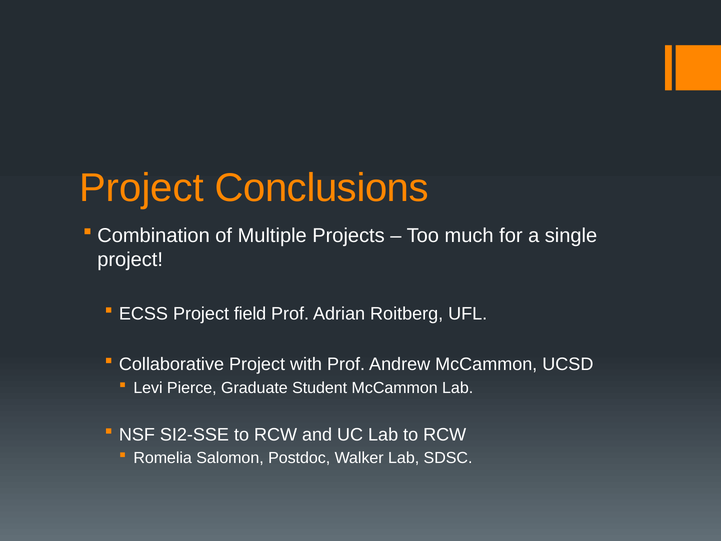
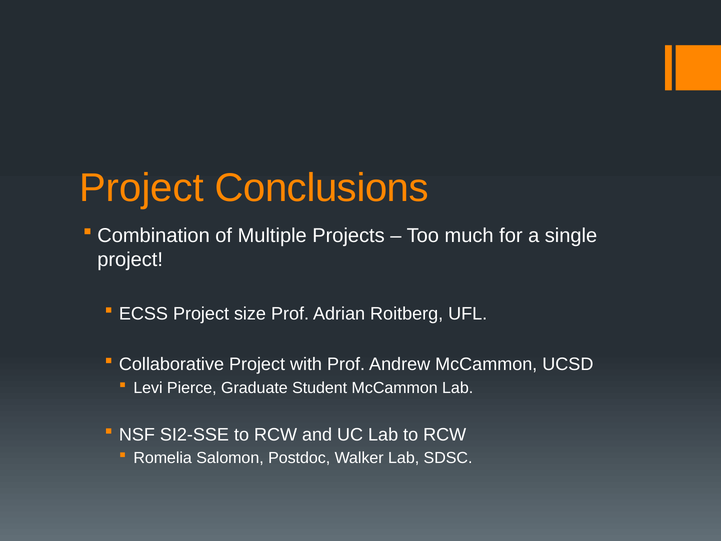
field: field -> size
